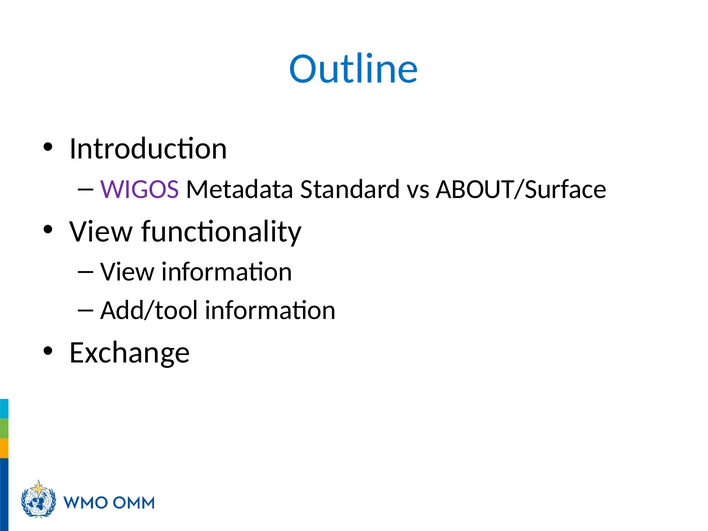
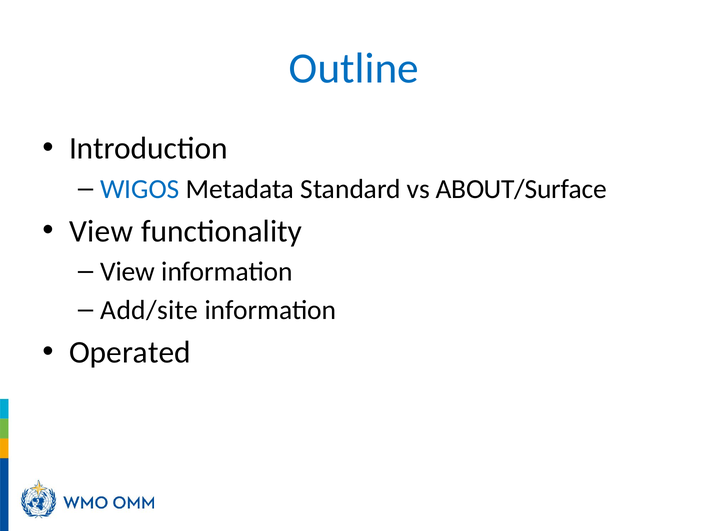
WIGOS colour: purple -> blue
Add/tool: Add/tool -> Add/site
Exchange: Exchange -> Operated
